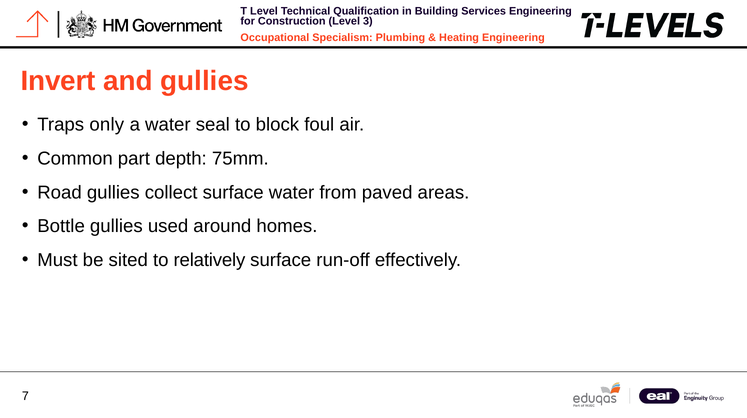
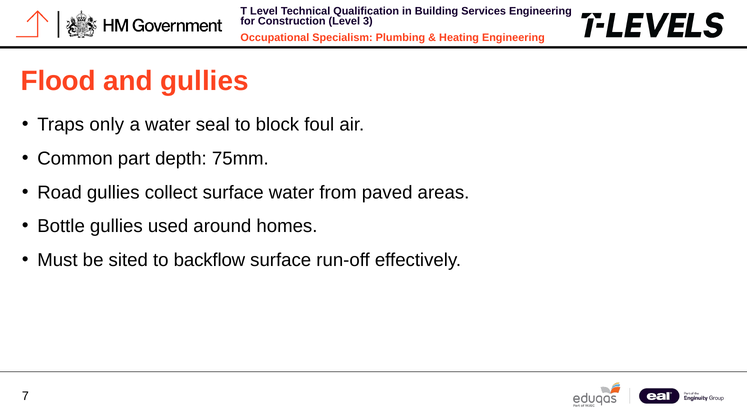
Invert: Invert -> Flood
relatively: relatively -> backflow
